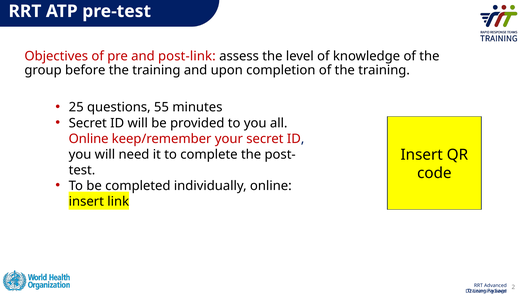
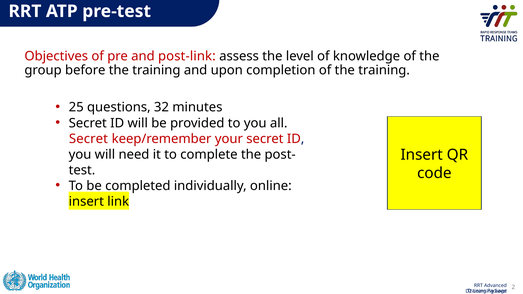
55: 55 -> 32
Online at (89, 139): Online -> Secret
